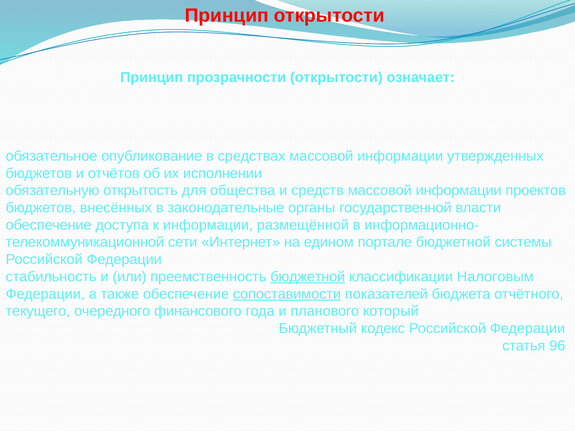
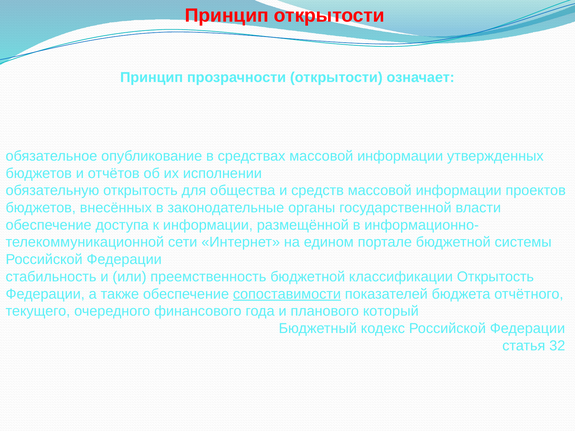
бюджетной at (308, 277) underline: present -> none
классификации Налоговым: Налоговым -> Открытость
96: 96 -> 32
